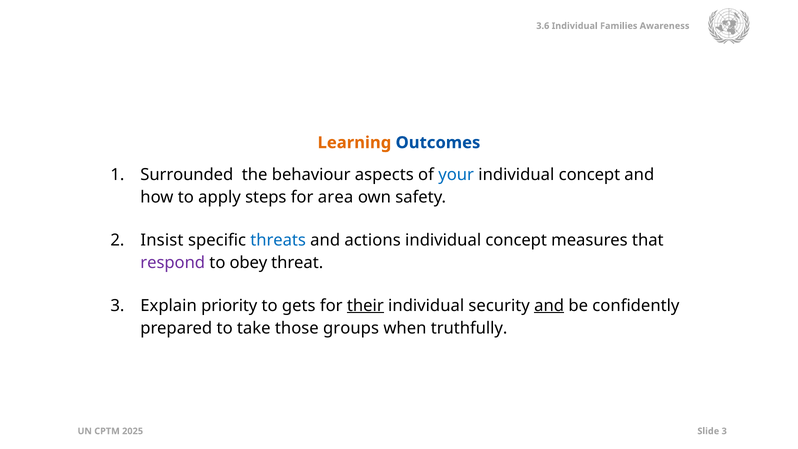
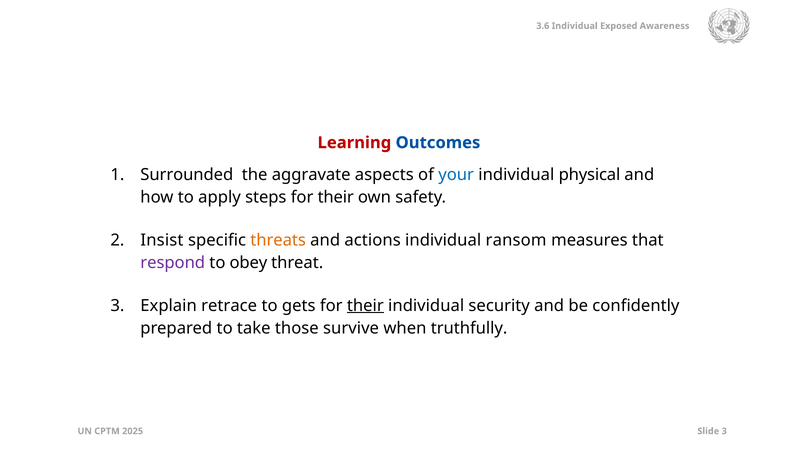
Families: Families -> Exposed
Learning colour: orange -> red
behaviour: behaviour -> aggravate
concept at (589, 175): concept -> physical
area at (336, 197): area -> their
threats colour: blue -> orange
concept at (516, 240): concept -> ransom
priority: priority -> retrace
and at (549, 305) underline: present -> none
groups: groups -> survive
